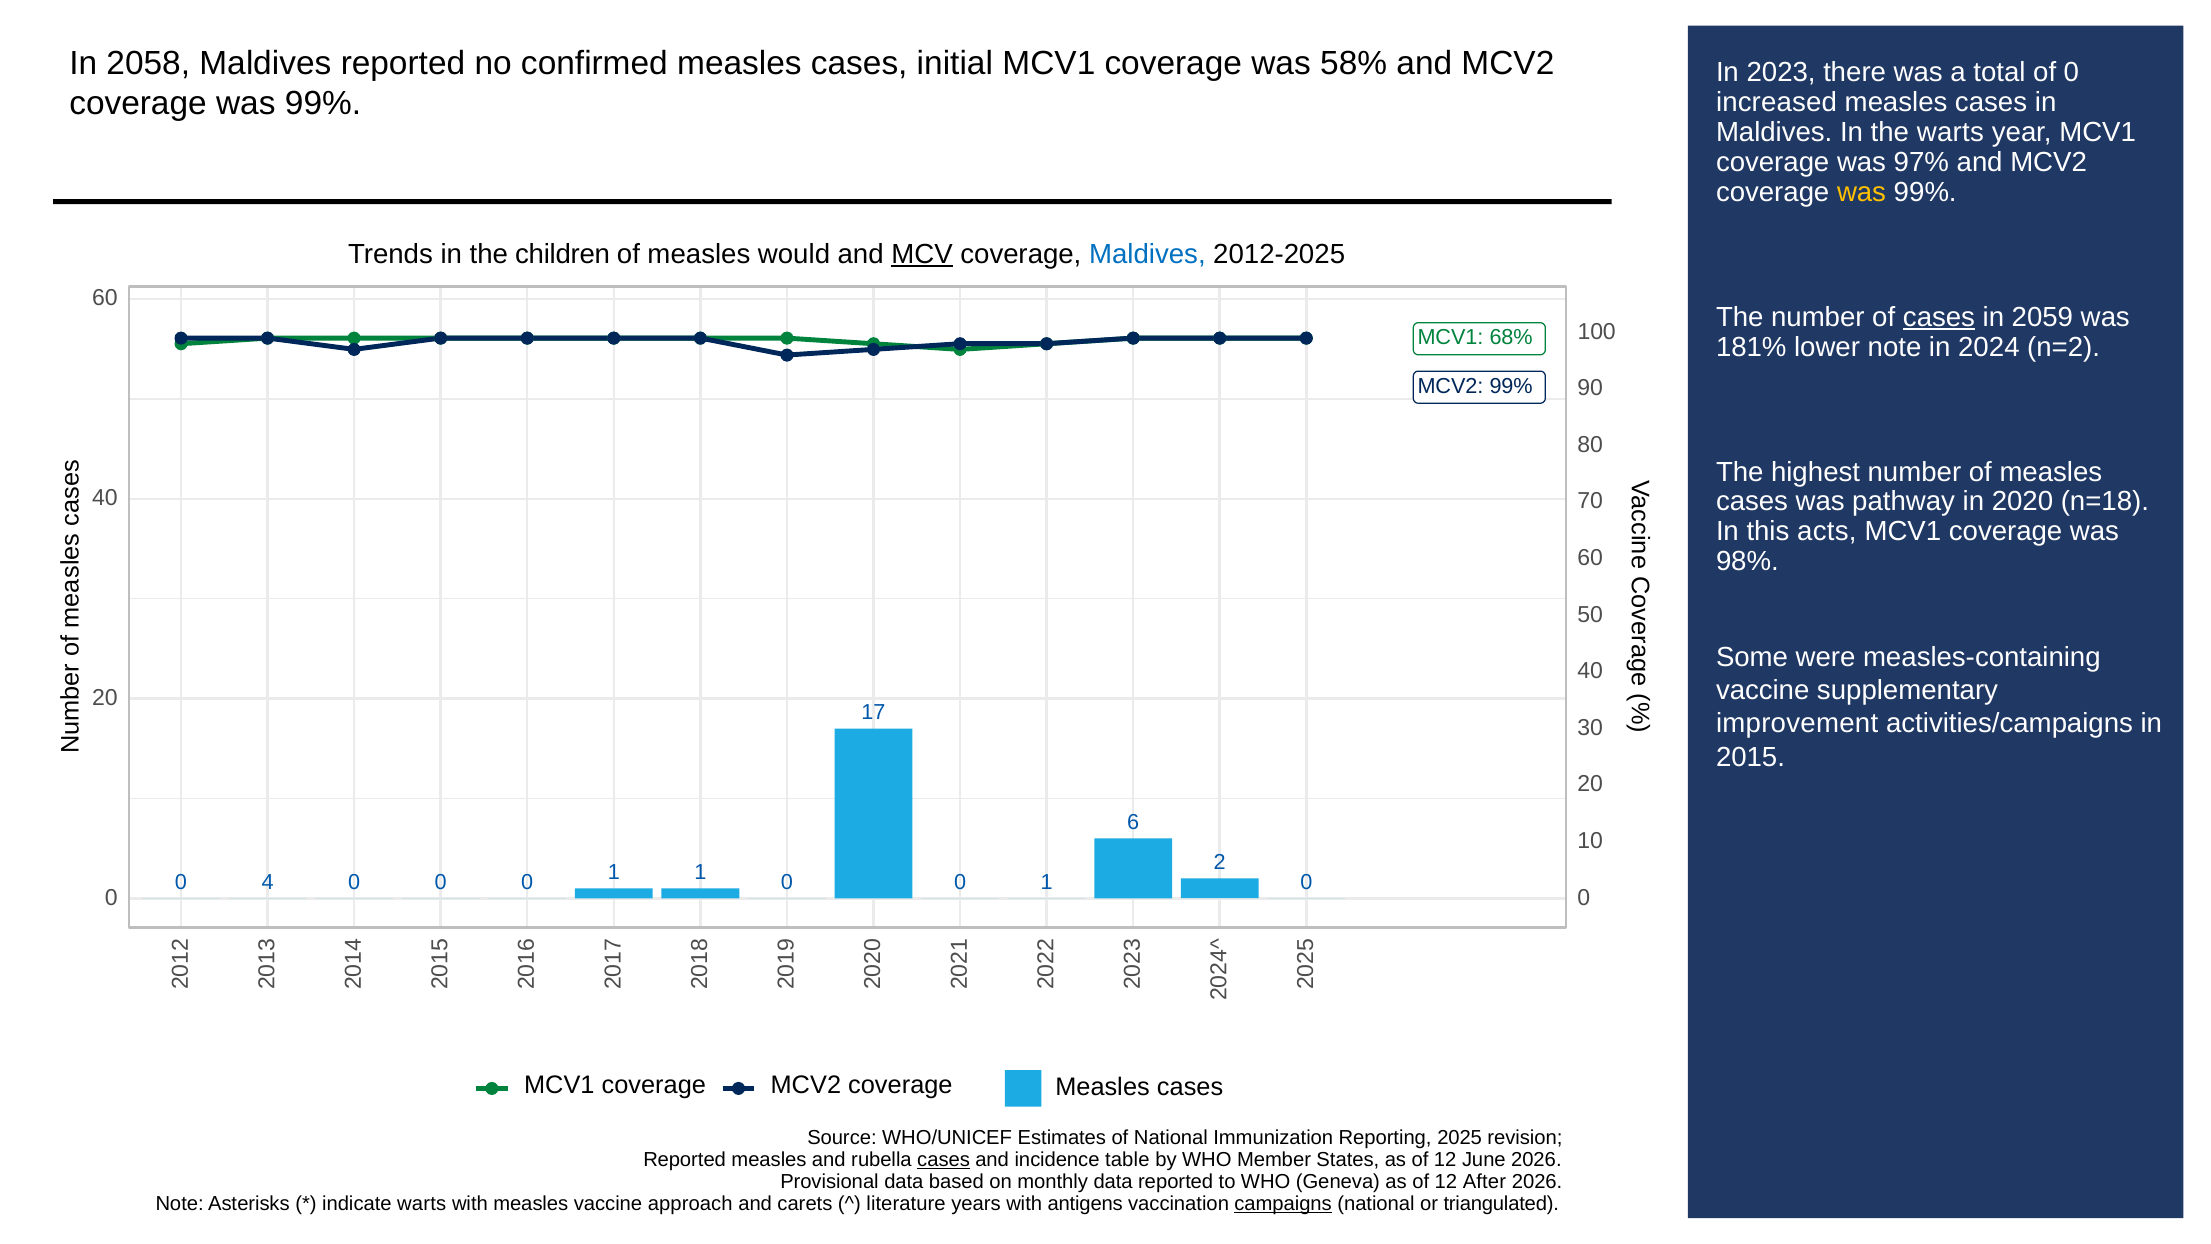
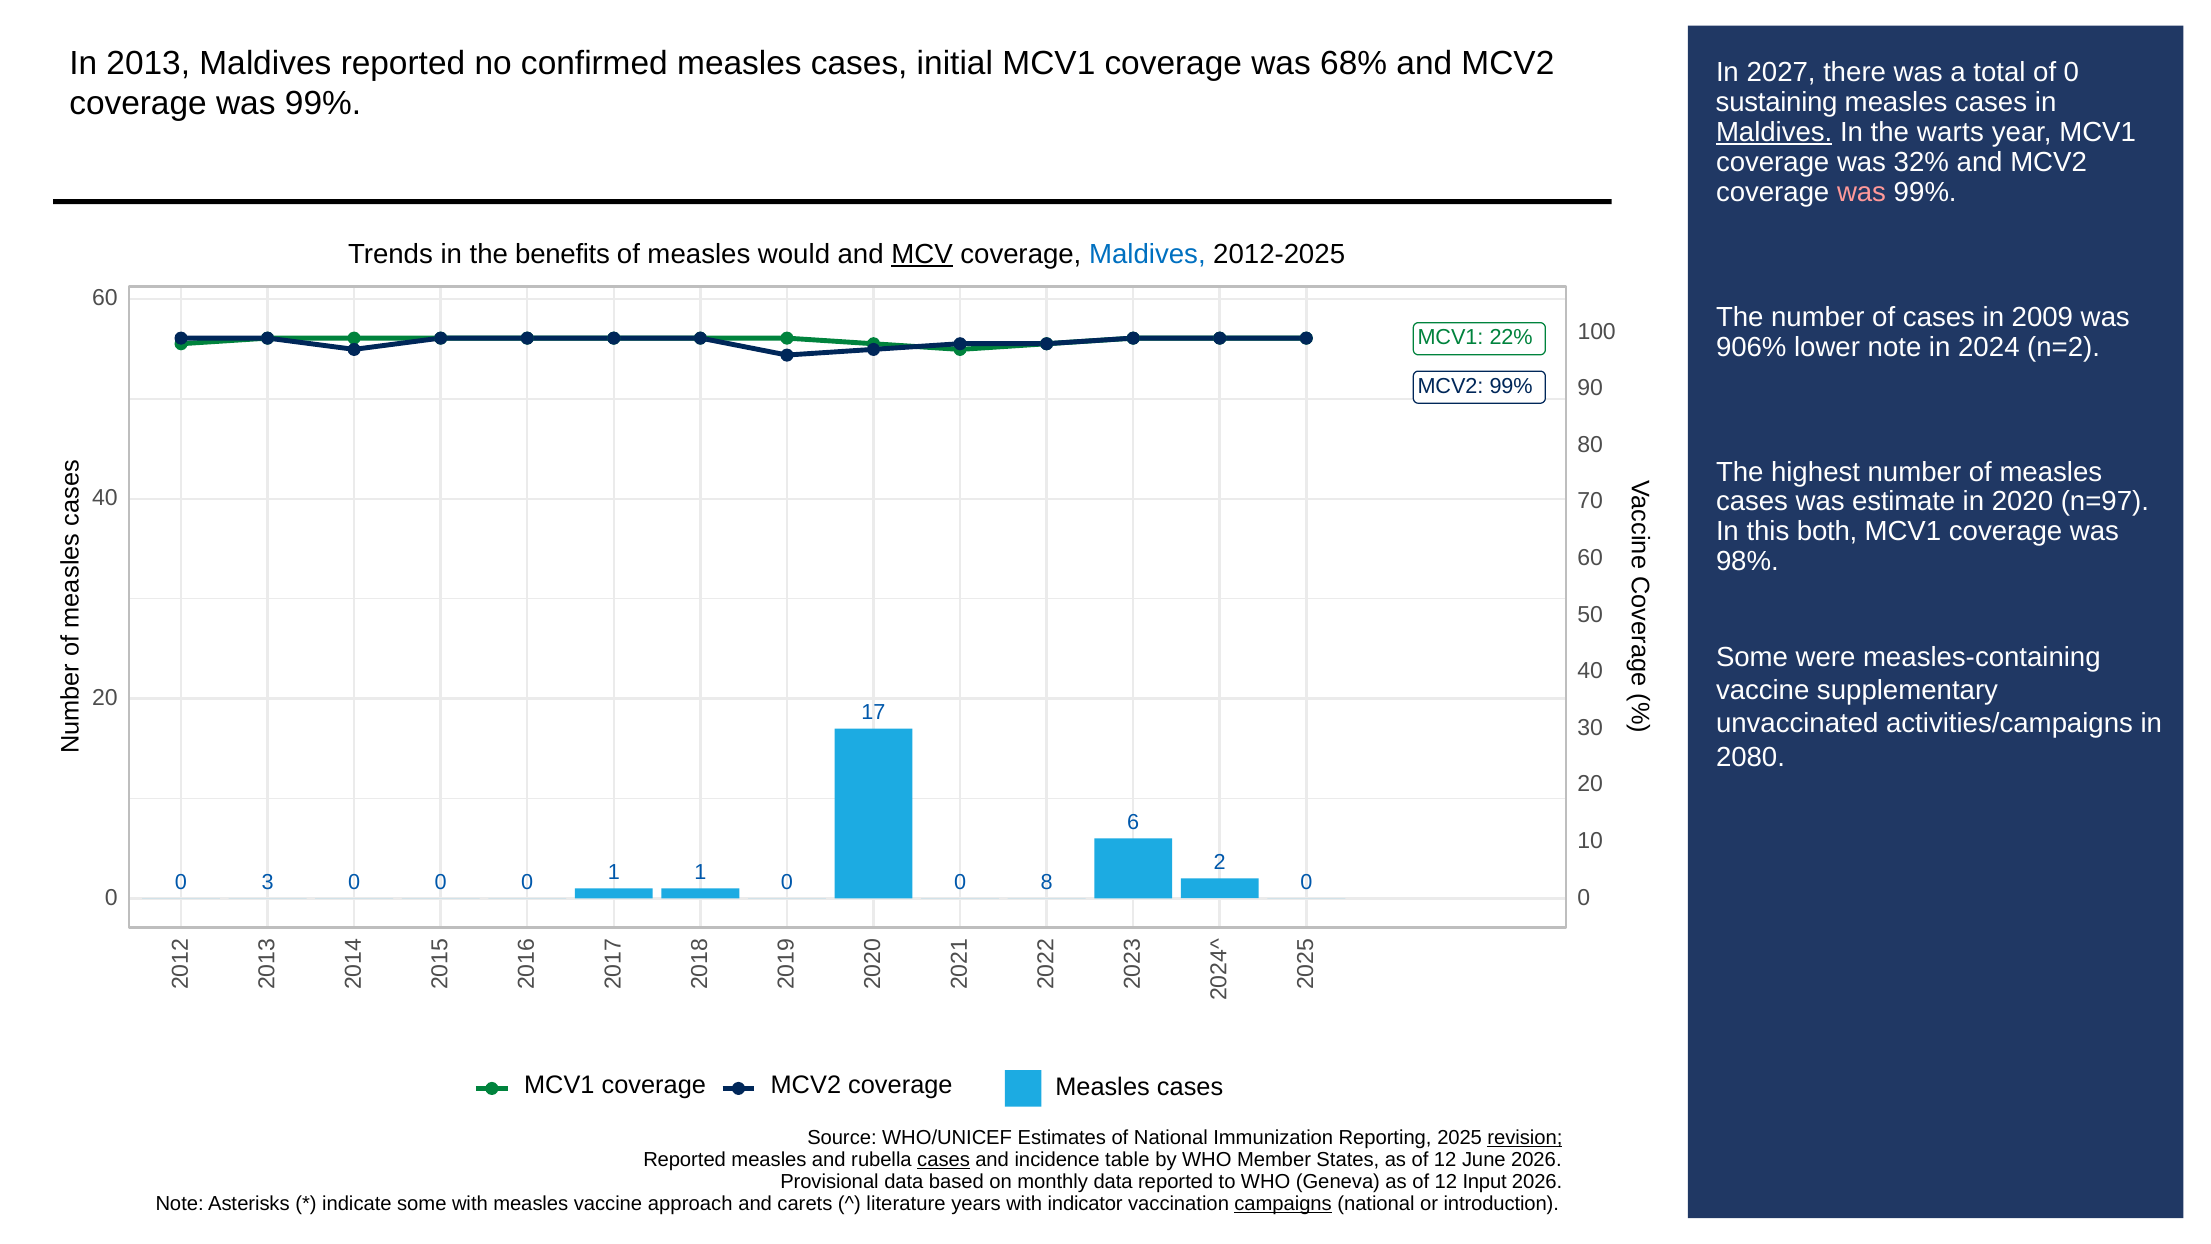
2058: 2058 -> 2013
58%: 58% -> 68%
2023: 2023 -> 2027
increased: increased -> sustaining
Maldives at (1774, 132) underline: none -> present
97%: 97% -> 32%
was at (1862, 192) colour: yellow -> pink
children: children -> benefits
cases at (1939, 317) underline: present -> none
2059: 2059 -> 2009
68%: 68% -> 22%
181%: 181% -> 906%
pathway: pathway -> estimate
n=18: n=18 -> n=97
acts: acts -> both
improvement: improvement -> unvaccinated
2015: 2015 -> 2080
0 4: 4 -> 3
1 at (1047, 882): 1 -> 8
revision at (1525, 1138) underline: none -> present
After: After -> Input
indicate warts: warts -> some
antigens: antigens -> indicator
triangulated: triangulated -> introduction
